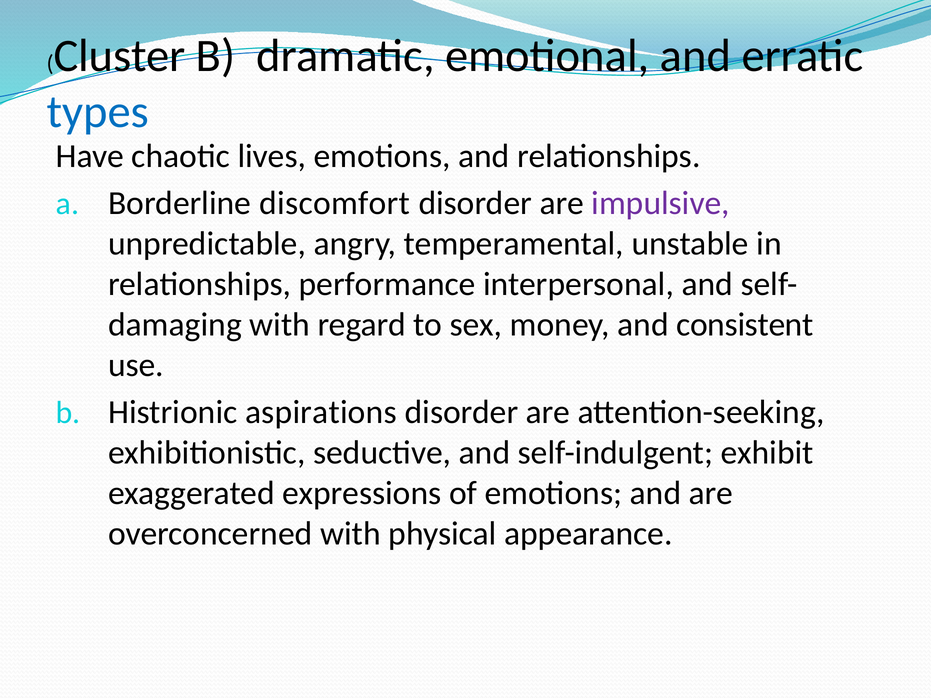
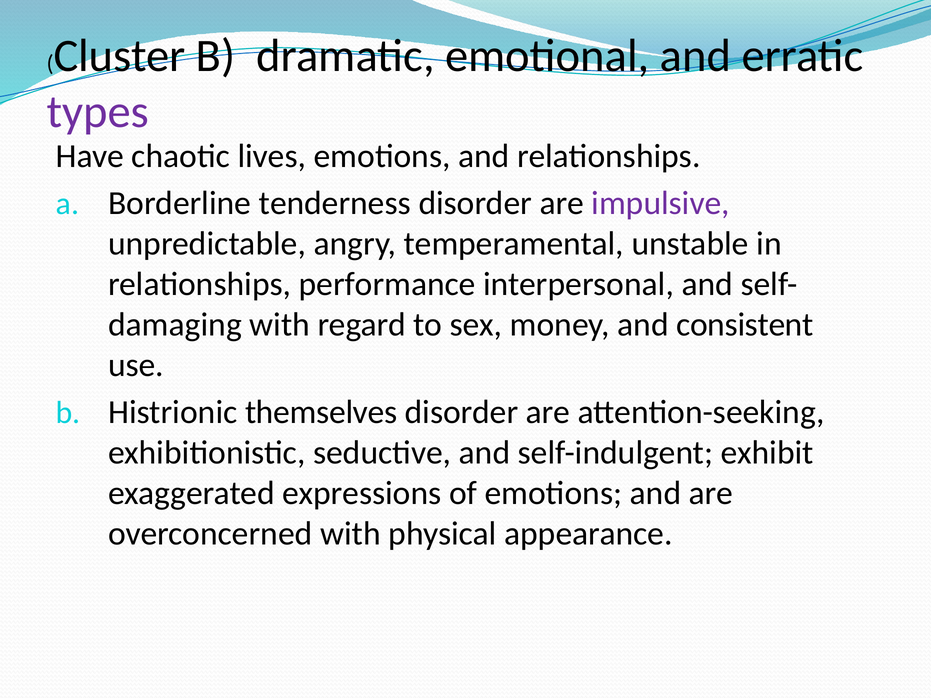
types colour: blue -> purple
discomfort: discomfort -> tenderness
aspirations: aspirations -> themselves
